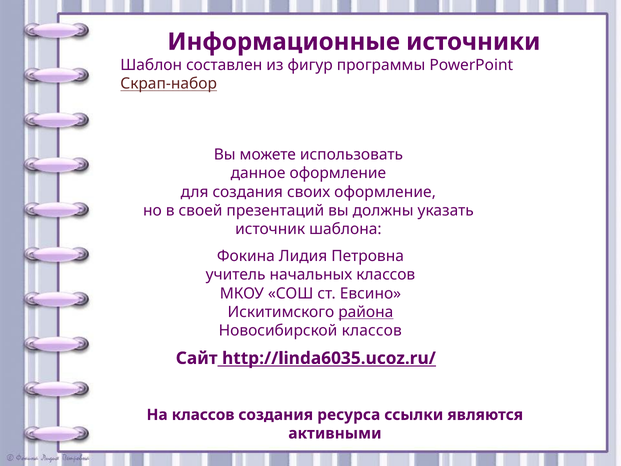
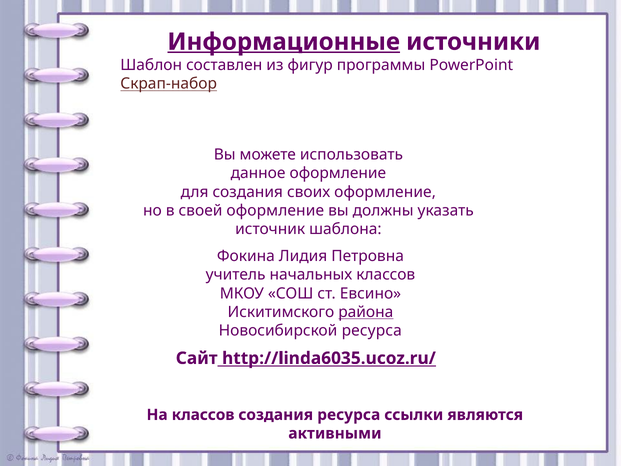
Информационные underline: none -> present
своей презентаций: презентаций -> оформление
Новосибирской классов: классов -> ресурса
